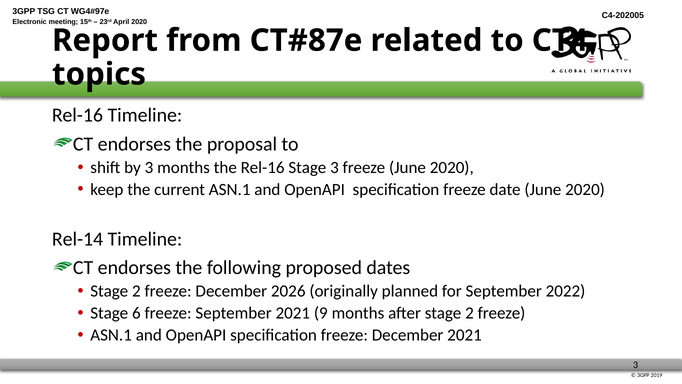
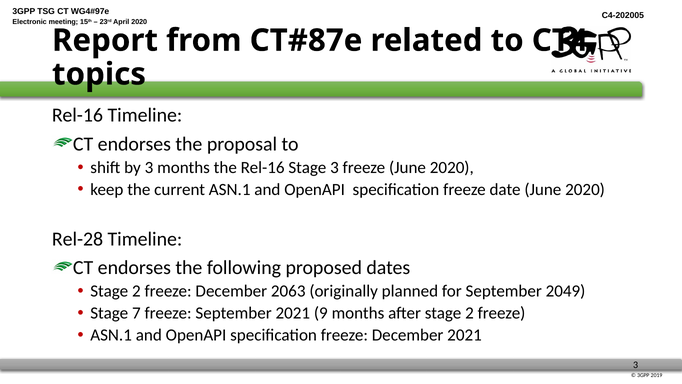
Rel-14: Rel-14 -> Rel-28
2026: 2026 -> 2063
2022: 2022 -> 2049
6: 6 -> 7
